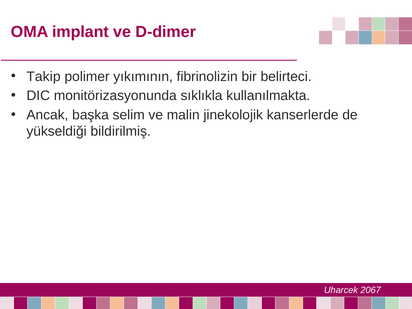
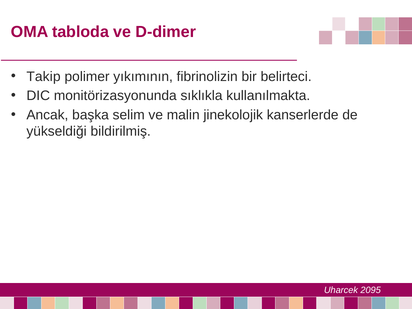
implant: implant -> tabloda
2067: 2067 -> 2095
